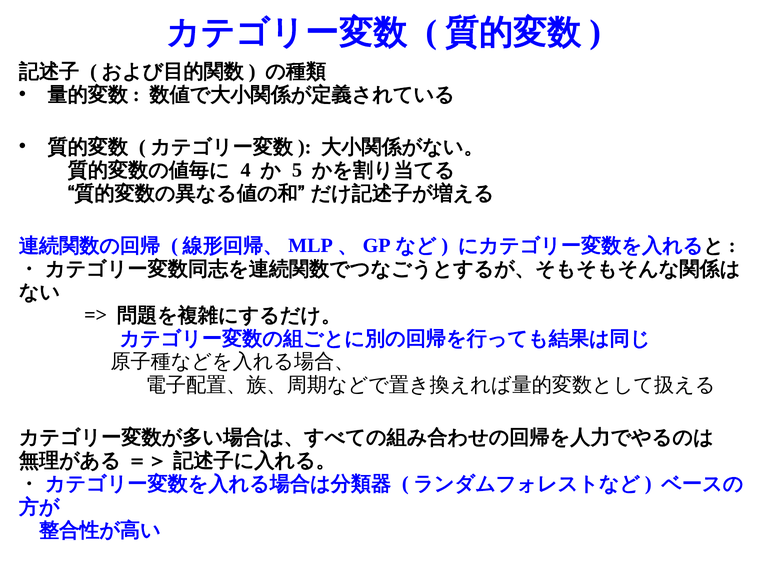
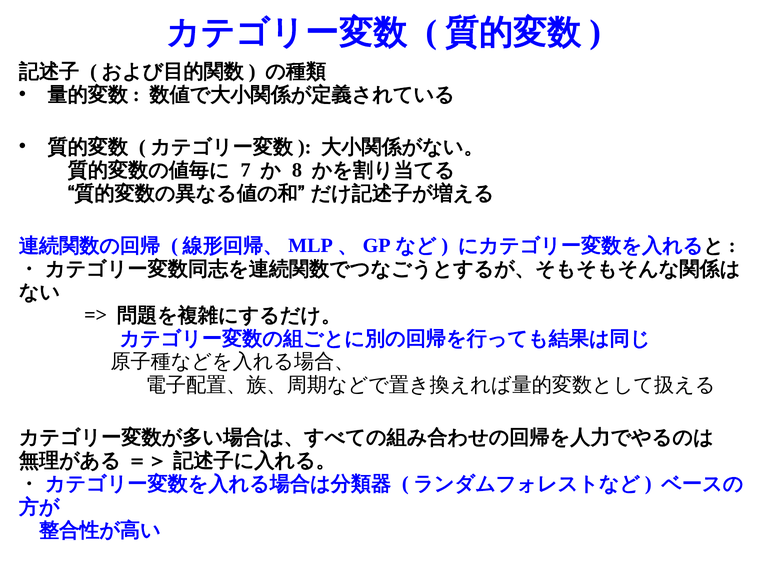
4: 4 -> 7
5: 5 -> 8
